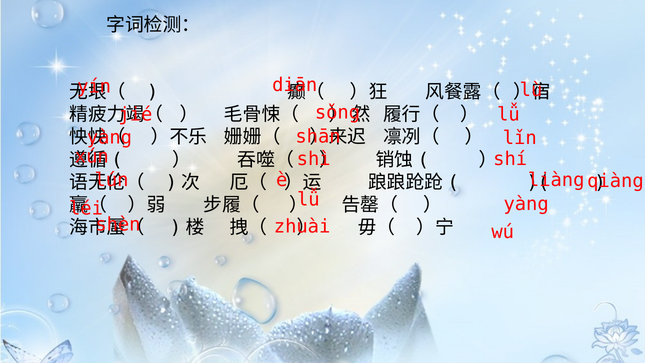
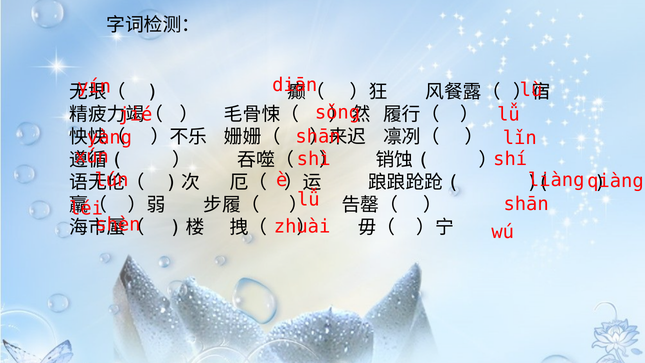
yàng at (526, 204): yàng -> shān
